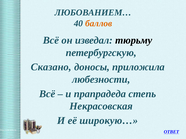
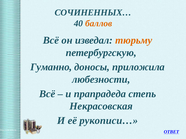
ЛЮБОВАНИЕМ…: ЛЮБОВАНИЕМ… -> СОЧИНЕННЫХ…
тюрьму colour: black -> orange
Сказано: Сказано -> Гуманно
широкую…: широкую… -> рукописи…
